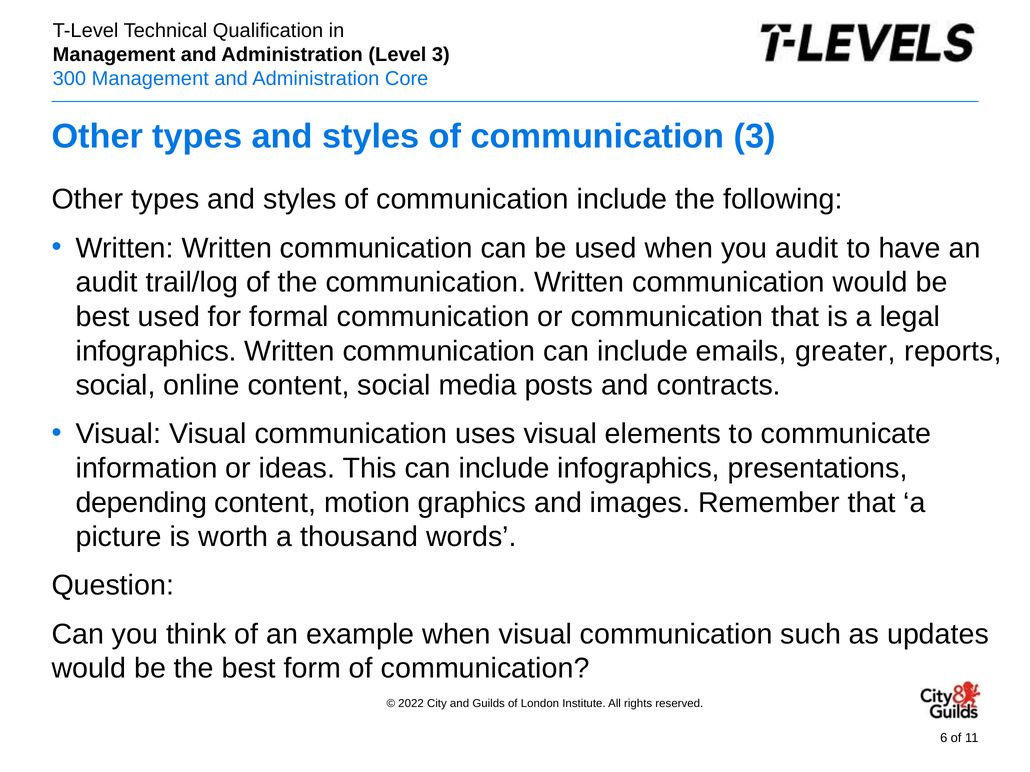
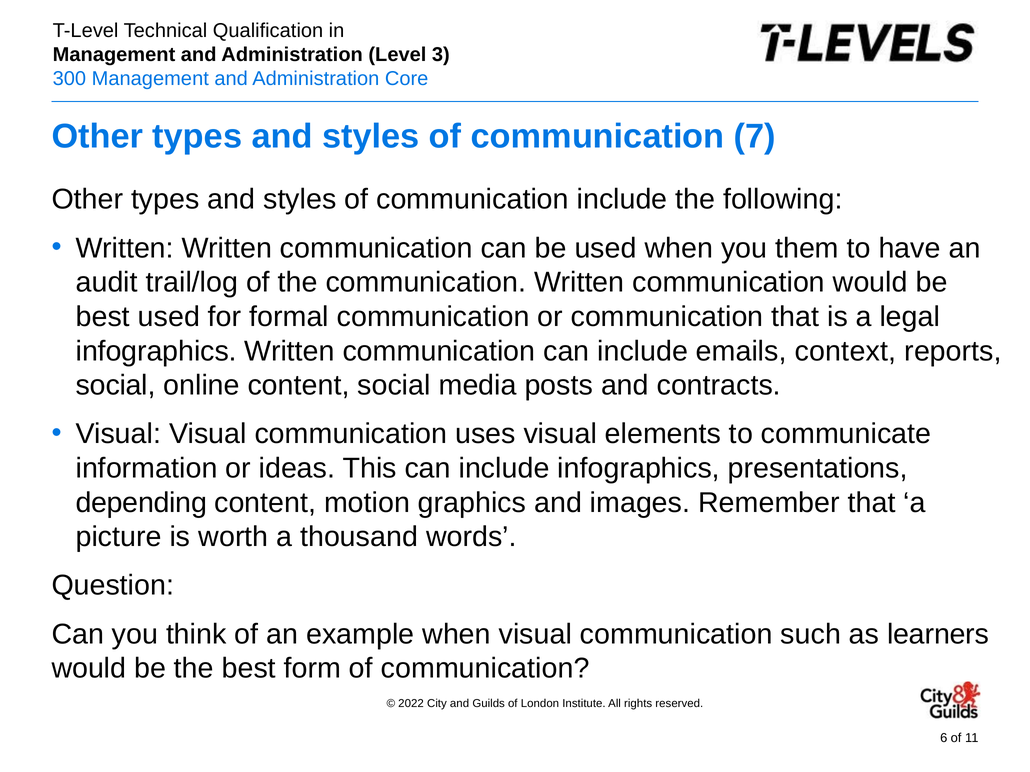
communication 3: 3 -> 7
you audit: audit -> them
greater: greater -> context
updates: updates -> learners
